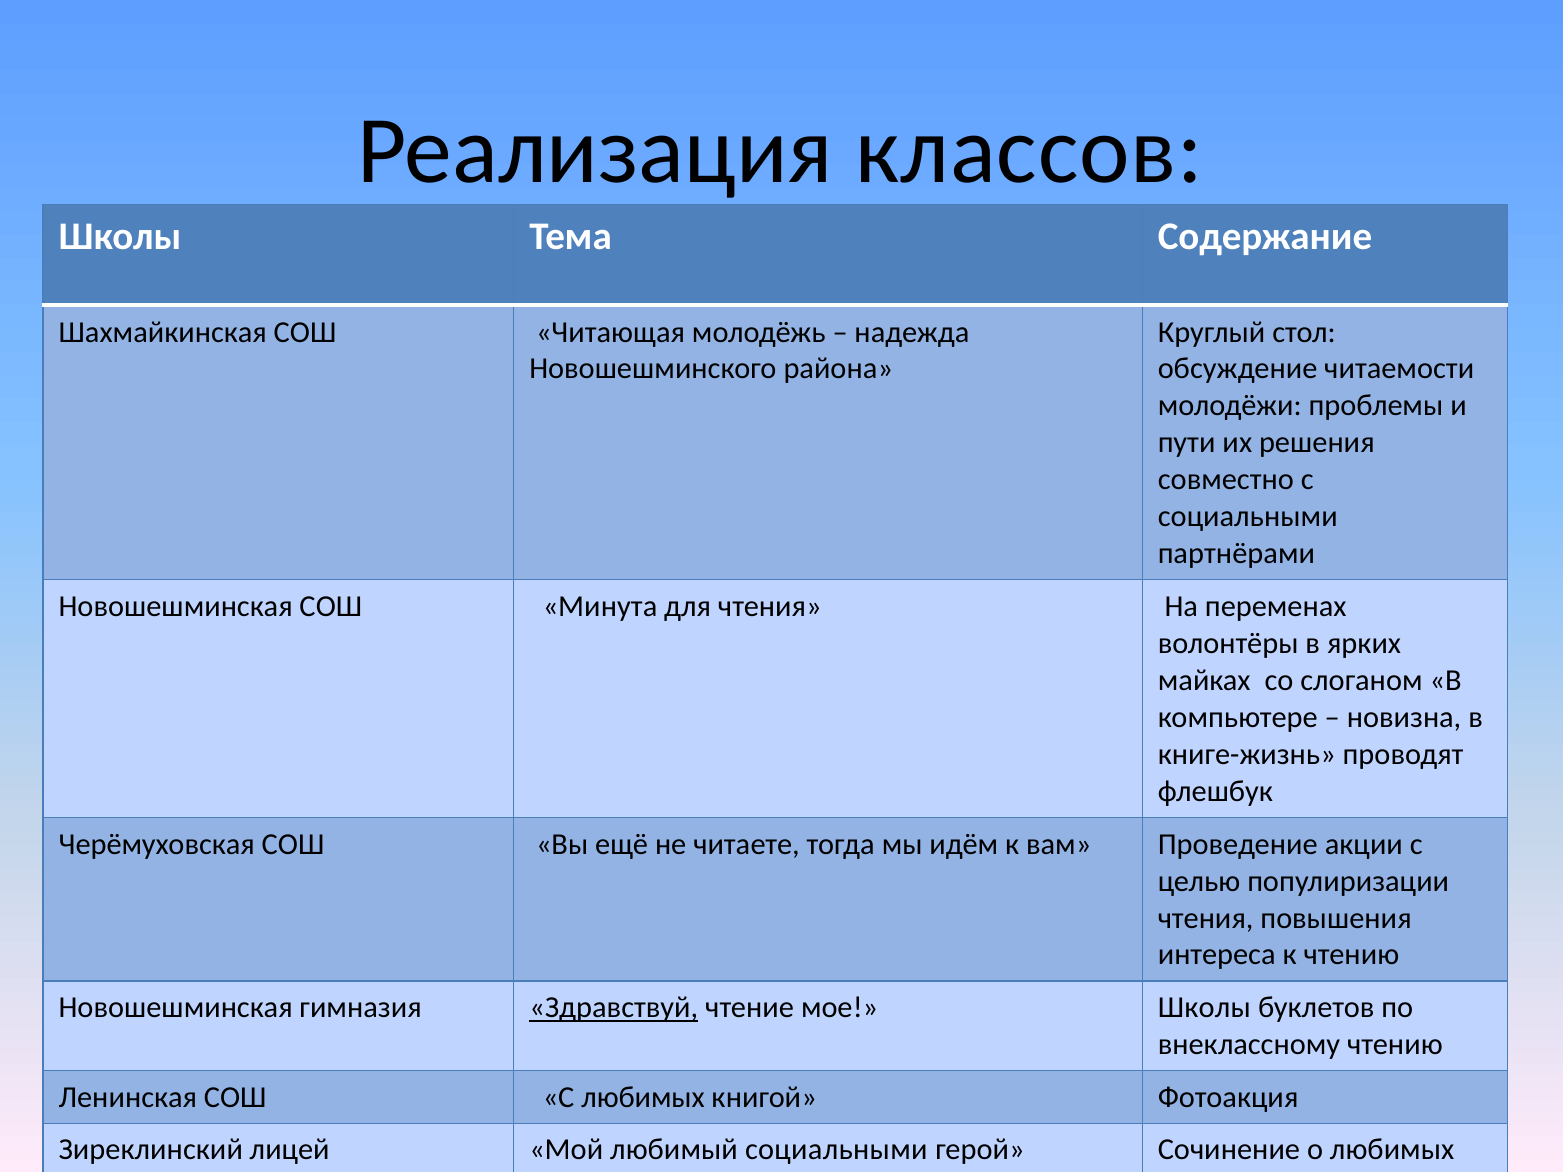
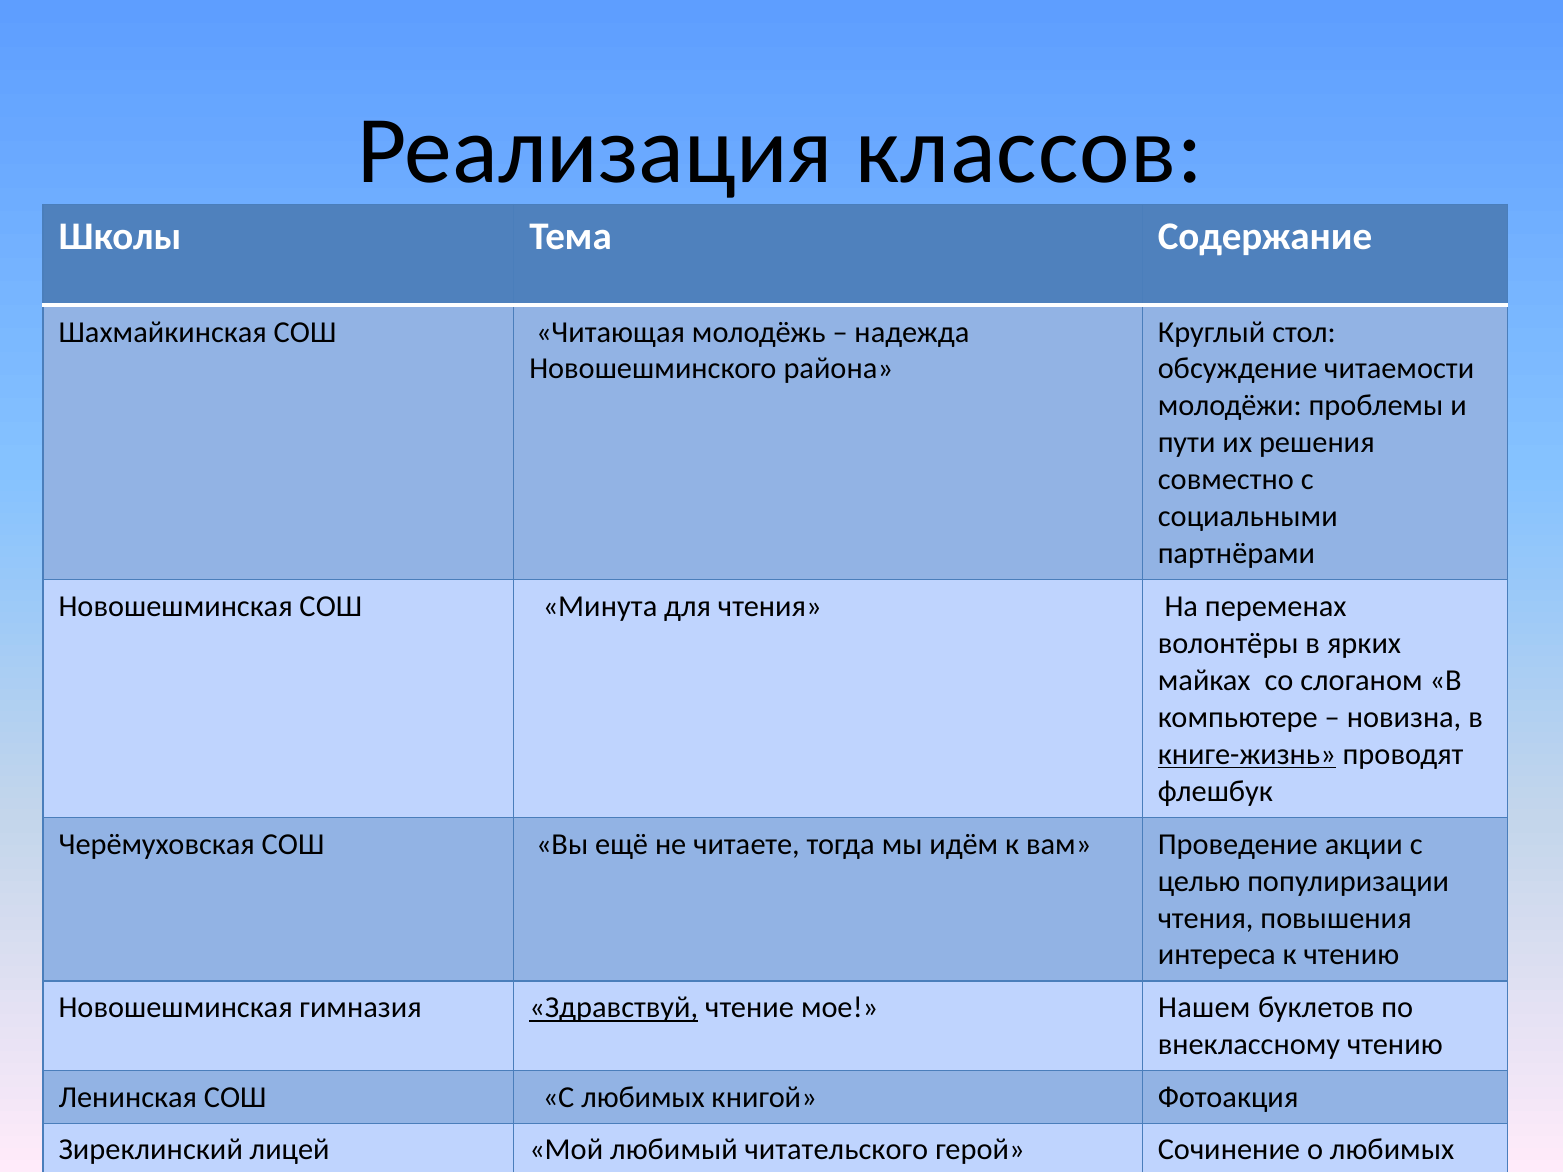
книге-жизнь underline: none -> present
мое Школы: Школы -> Нашем
любимый социальными: социальными -> читательского
